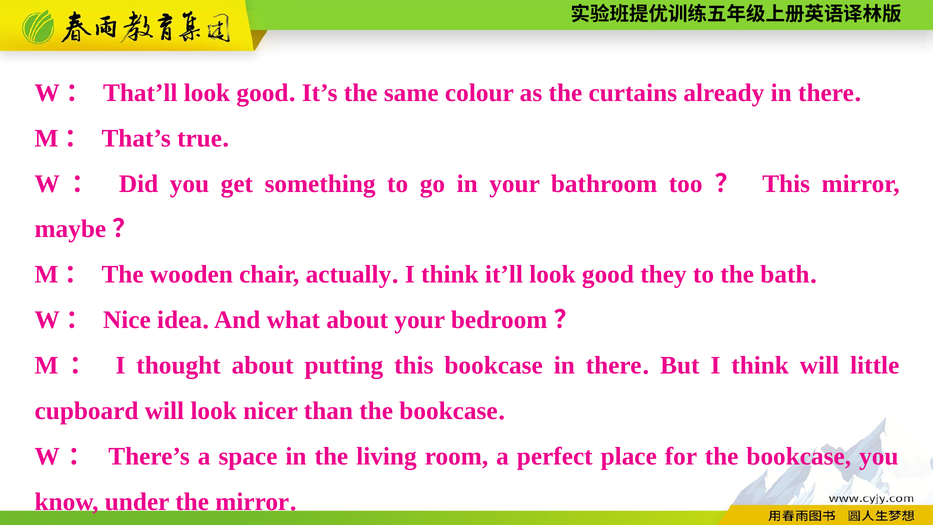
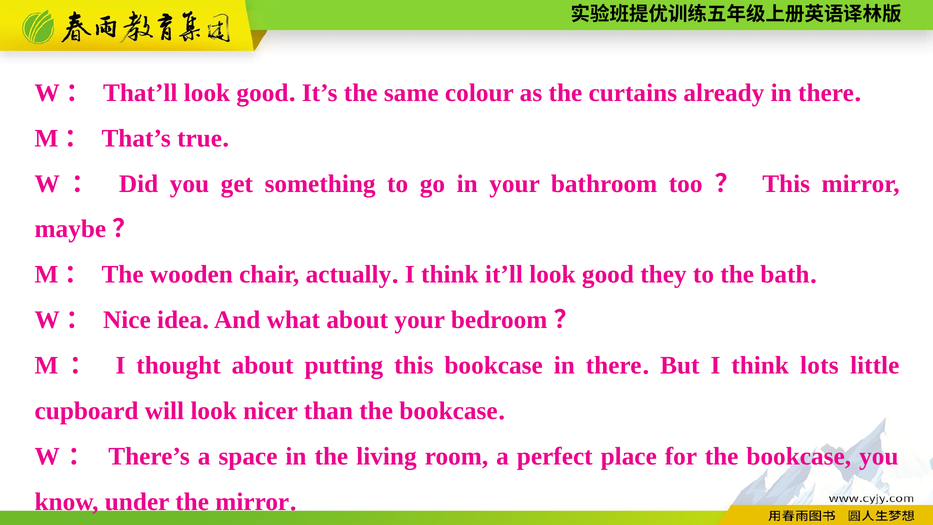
think will: will -> lots
